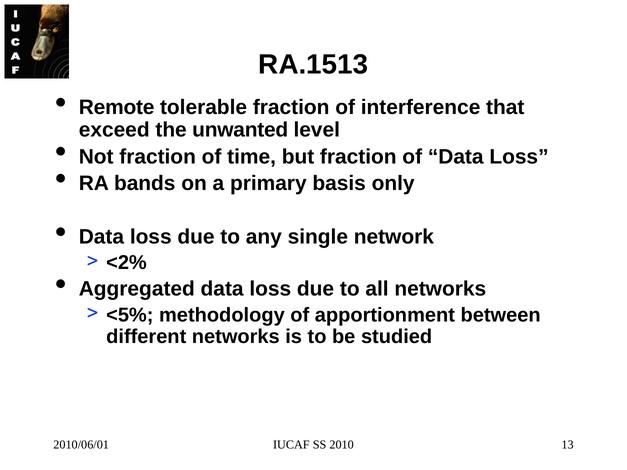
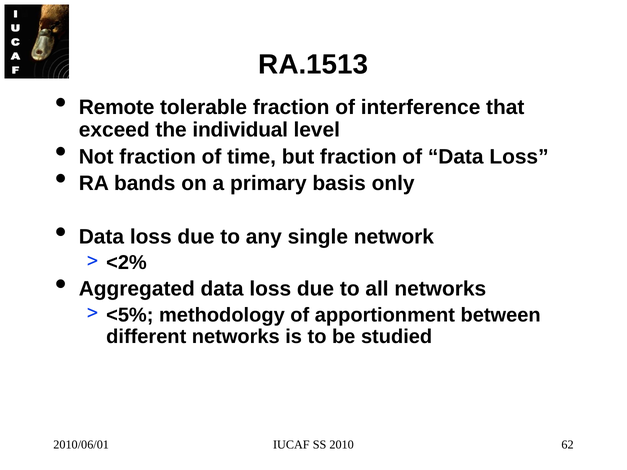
unwanted: unwanted -> individual
13: 13 -> 62
